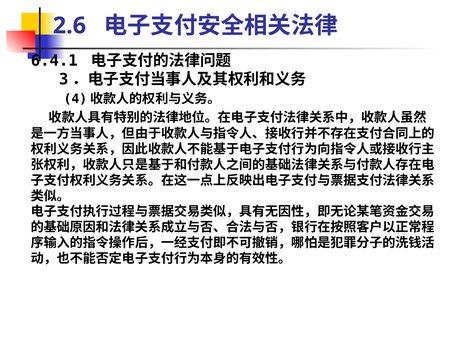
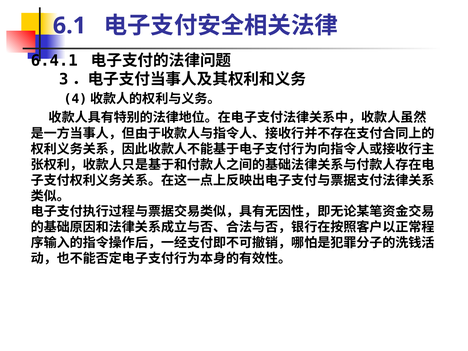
2.6: 2.6 -> 6.1
